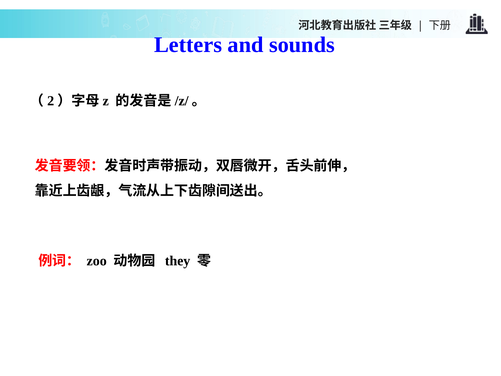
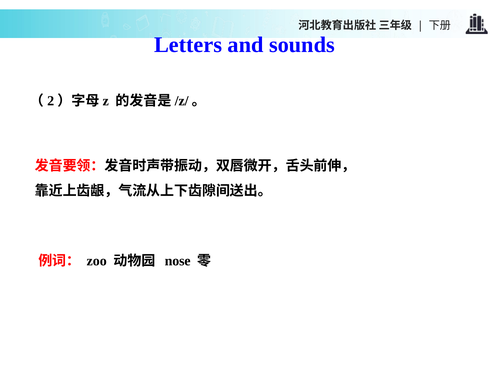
they: they -> nose
